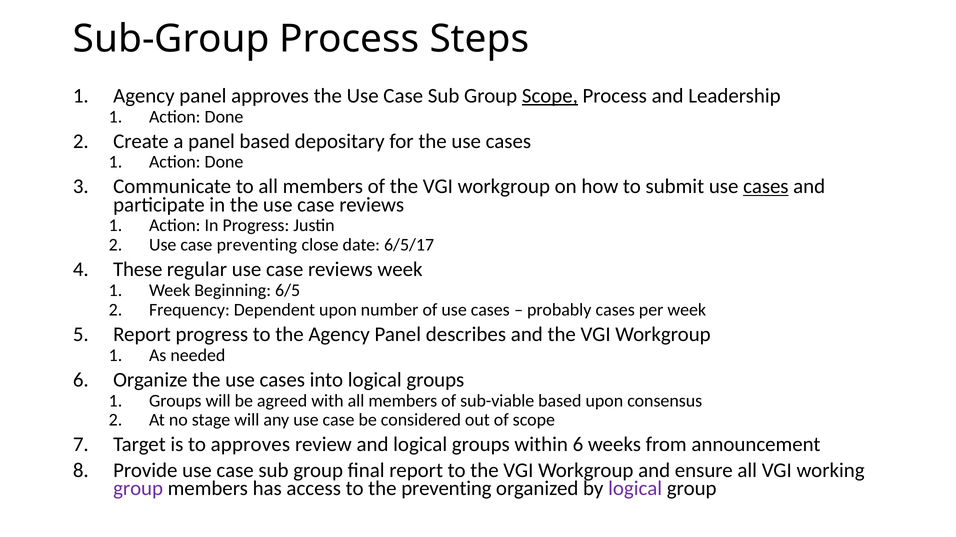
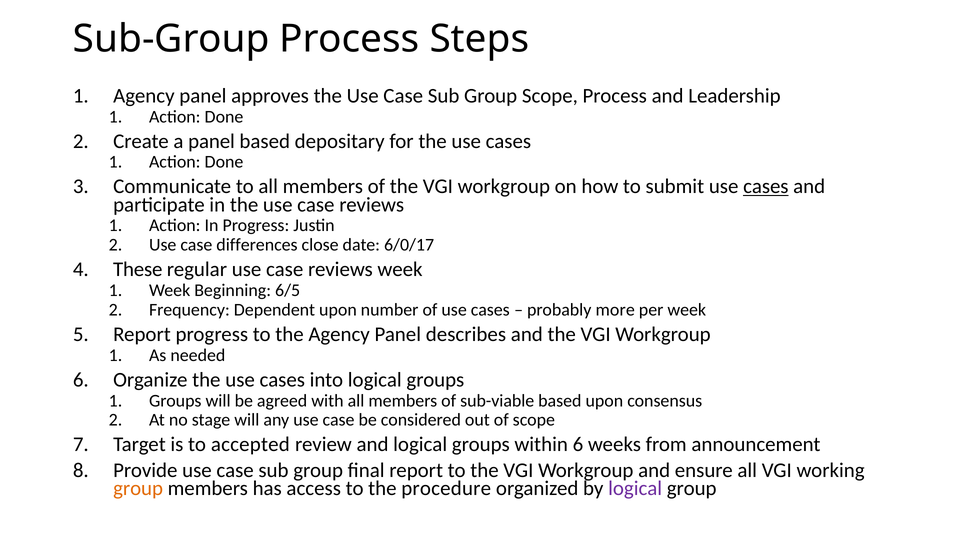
Scope at (550, 96) underline: present -> none
case preventing: preventing -> differences
6/5/17: 6/5/17 -> 6/0/17
probably cases: cases -> more
to approves: approves -> accepted
group at (138, 489) colour: purple -> orange
the preventing: preventing -> procedure
